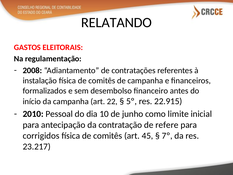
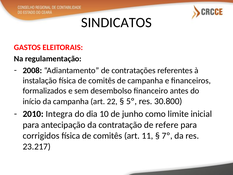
RELATANDO: RELATANDO -> SINDICATOS
22.915: 22.915 -> 30.800
Pessoal: Pessoal -> Integra
45: 45 -> 11
